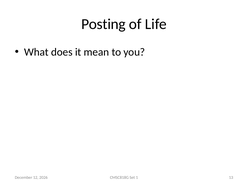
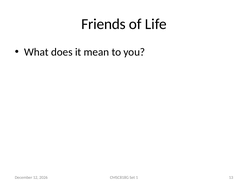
Posting: Posting -> Friends
